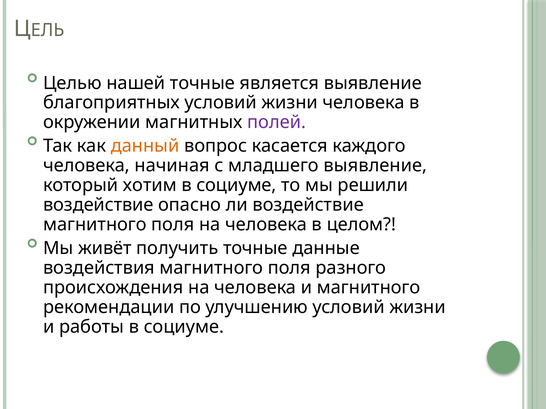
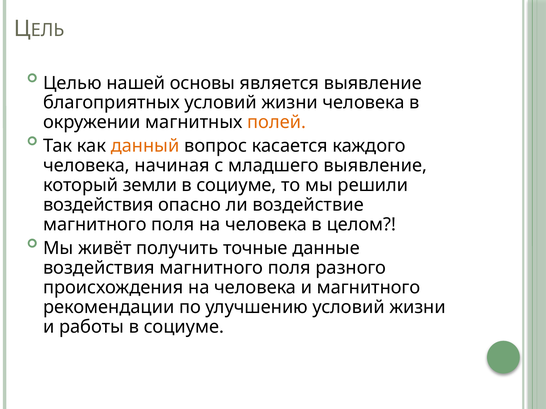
нашей точные: точные -> основы
полей colour: purple -> orange
хотим: хотим -> земли
воздействие at (98, 205): воздействие -> воздействия
